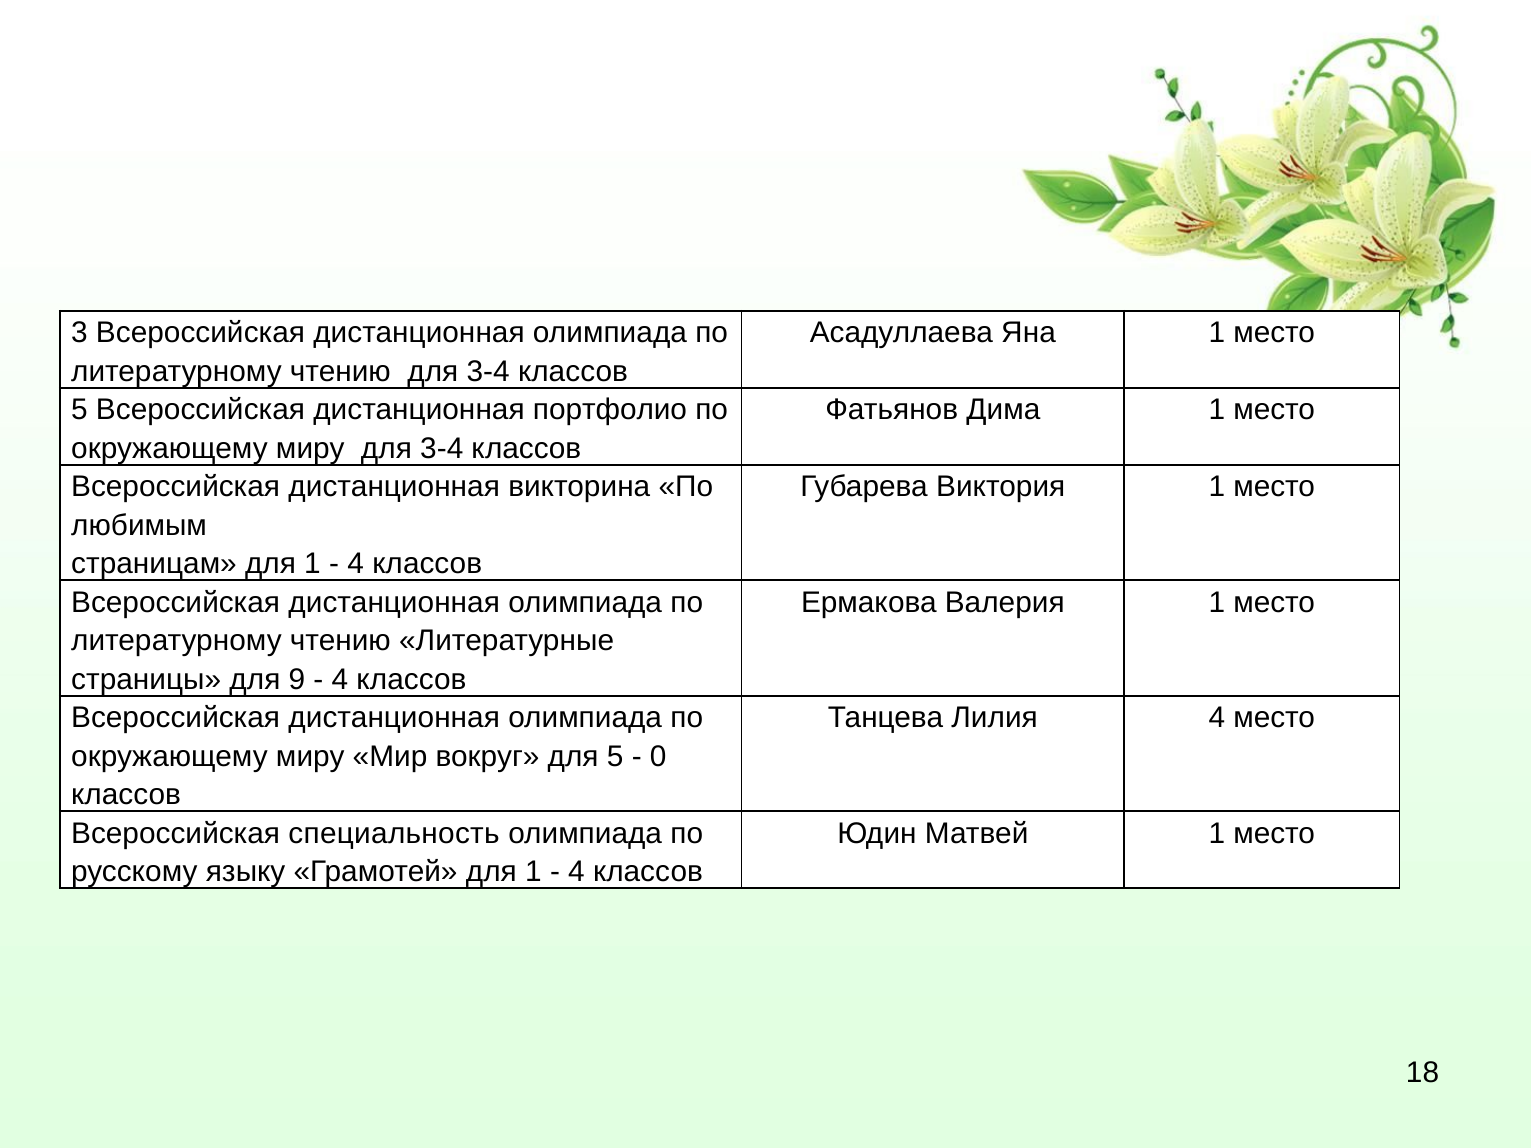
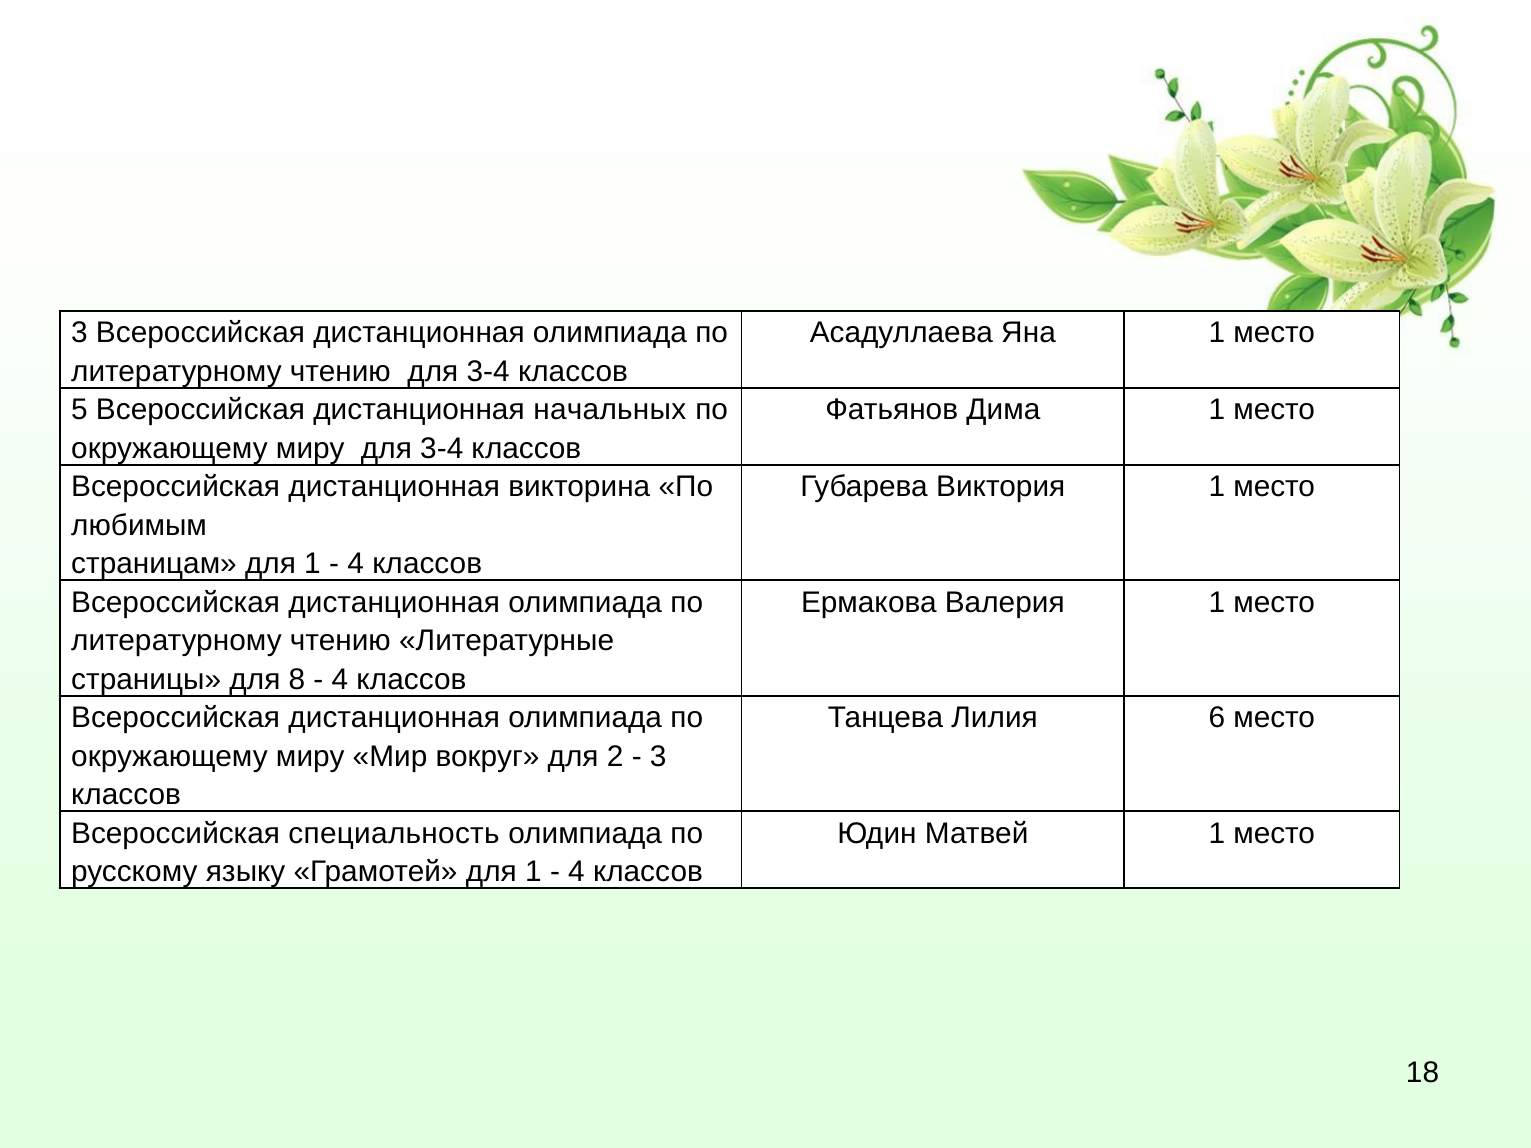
портфолио: портфолио -> начальных
9: 9 -> 8
Лилия 4: 4 -> 6
для 5: 5 -> 2
0 at (658, 756): 0 -> 3
